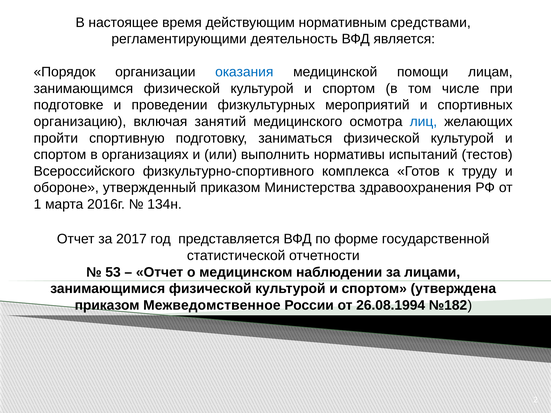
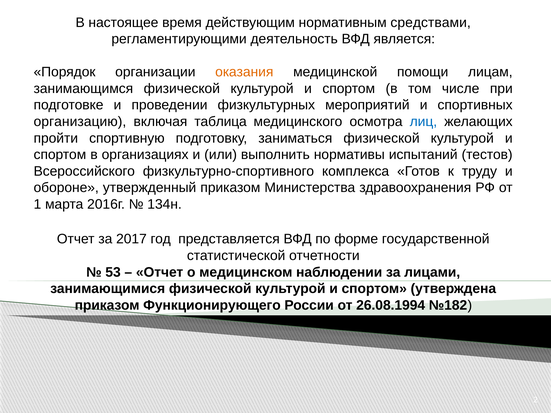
оказания colour: blue -> orange
занятий: занятий -> таблица
Межведомственное: Межведомственное -> Функционирующего
